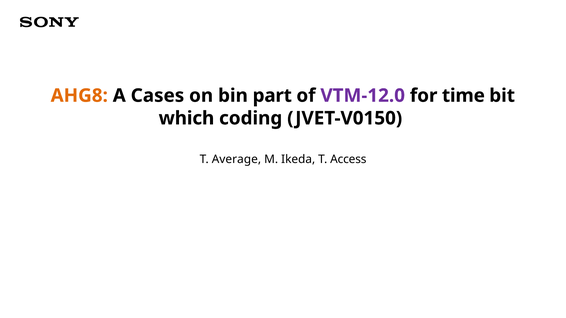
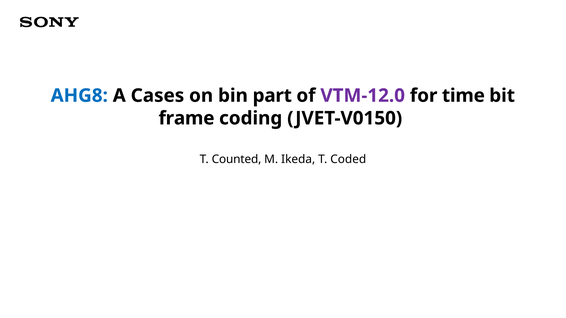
AHG8 colour: orange -> blue
which: which -> frame
Average: Average -> Counted
Access: Access -> Coded
